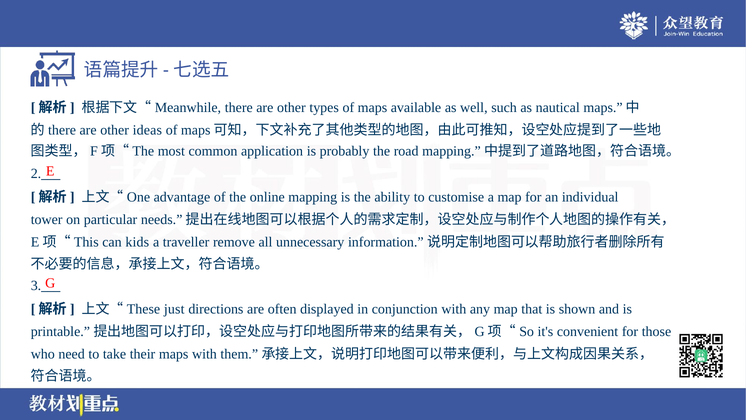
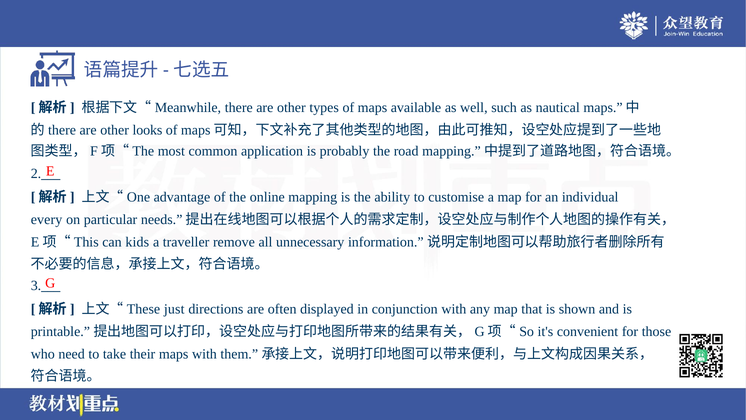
ideas: ideas -> looks
tower: tower -> every
